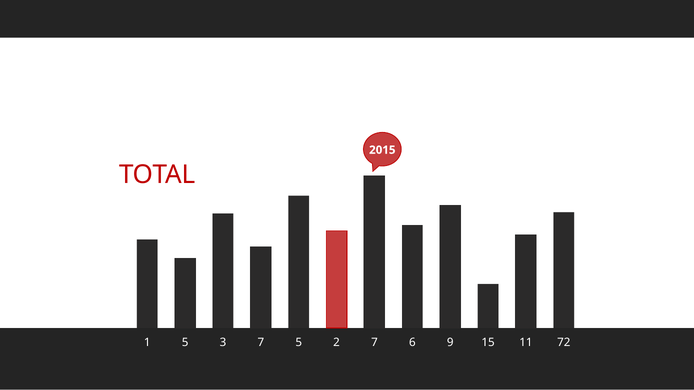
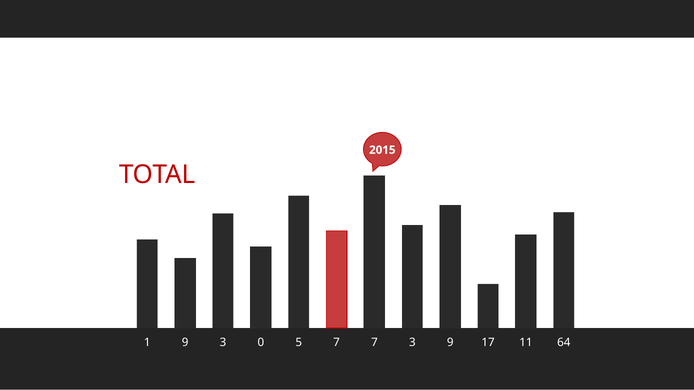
1 5: 5 -> 9
3 7: 7 -> 0
5 2: 2 -> 7
7 6: 6 -> 3
15: 15 -> 17
72: 72 -> 64
